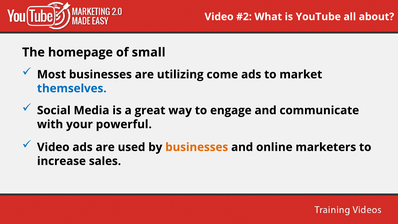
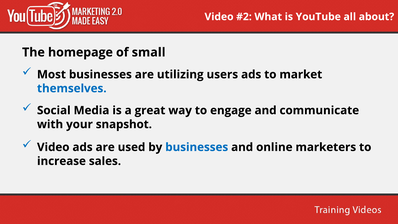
come: come -> users
powerful: powerful -> snapshot
businesses at (197, 147) colour: orange -> blue
